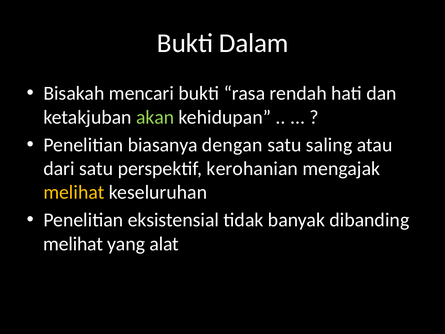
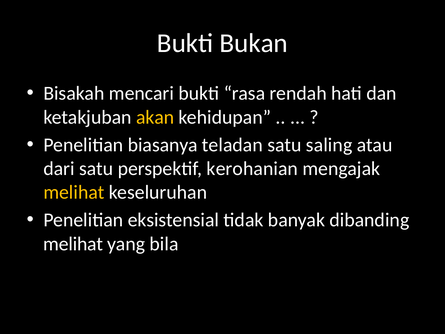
Dalam: Dalam -> Bukan
akan colour: light green -> yellow
dengan: dengan -> teladan
alat: alat -> bila
